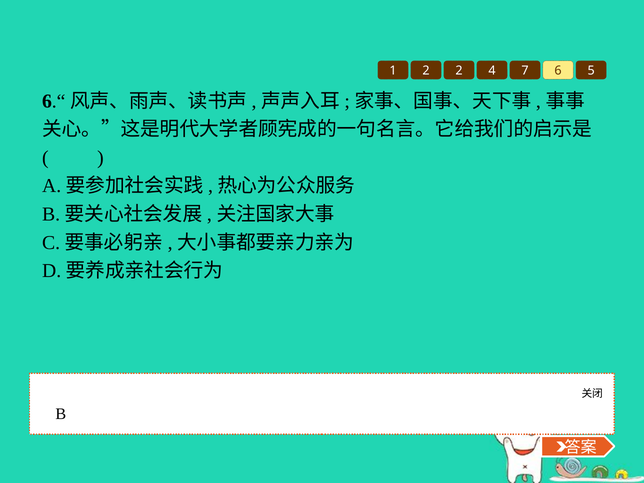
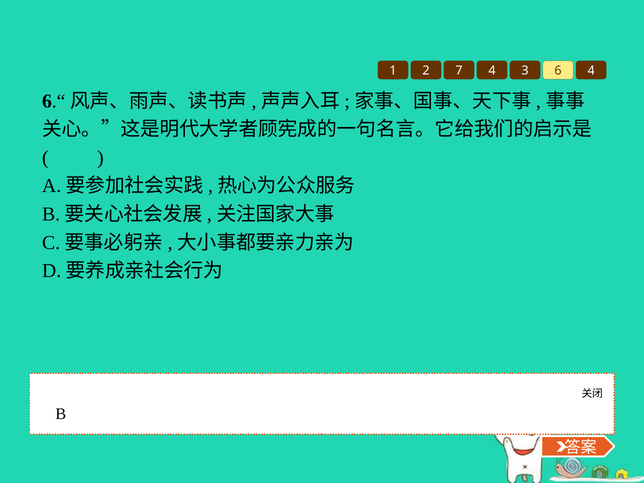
2 2: 2 -> 7
7: 7 -> 3
6 5: 5 -> 4
